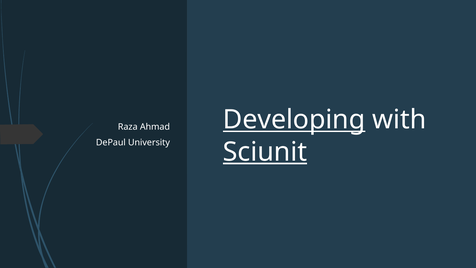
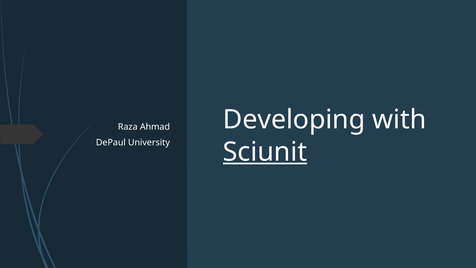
Developing underline: present -> none
